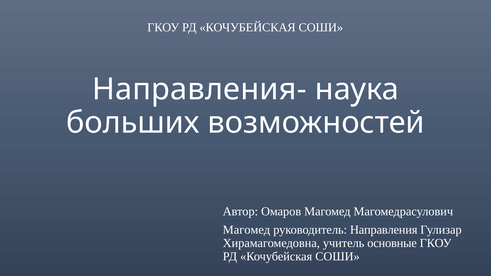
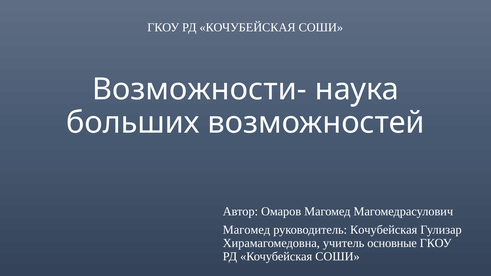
Направления-: Направления- -> Возможности-
руководитель Направления: Направления -> Кочубейская
